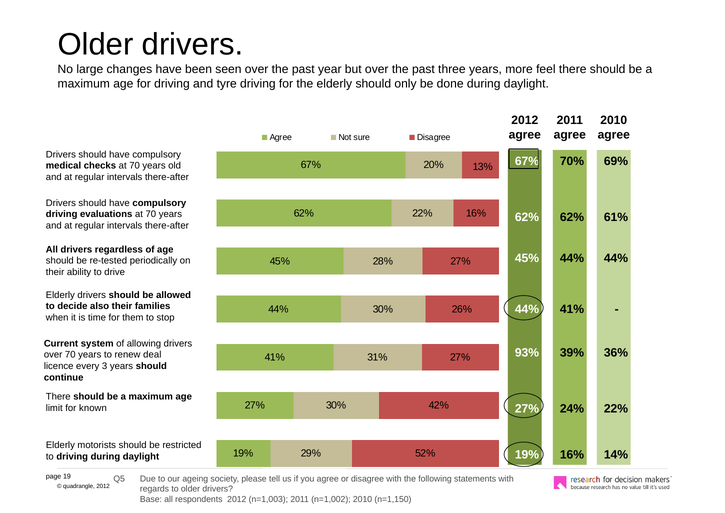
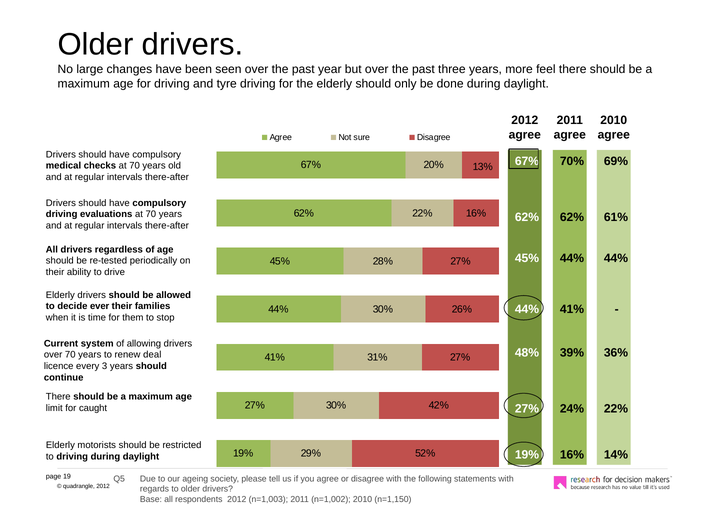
also: also -> ever
93%: 93% -> 48%
known: known -> caught
